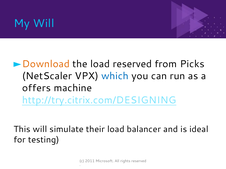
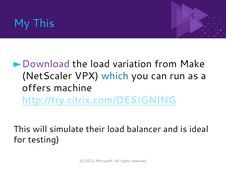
My Will: Will -> This
Download colour: orange -> purple
load reserved: reserved -> variation
Picks: Picks -> Make
